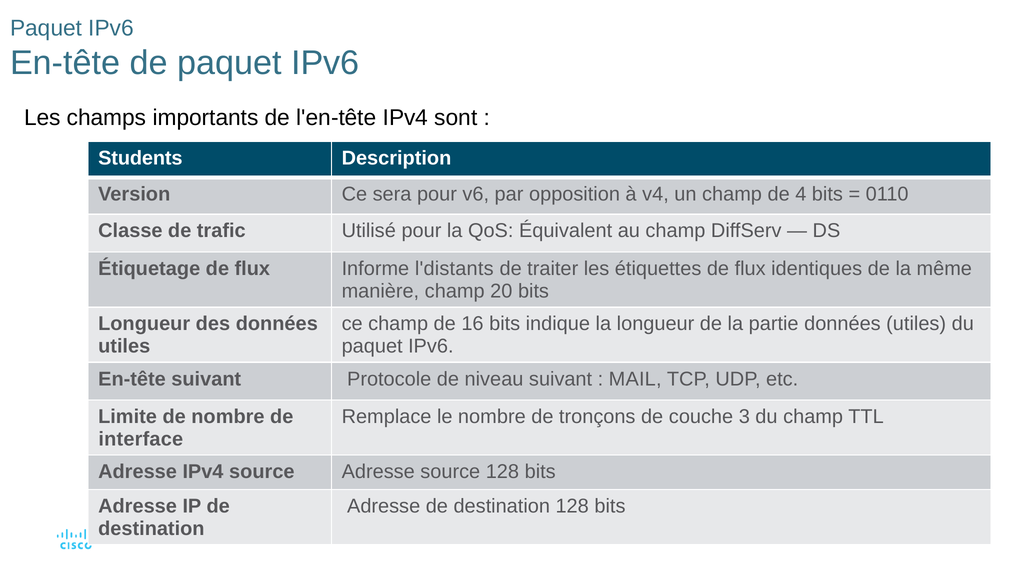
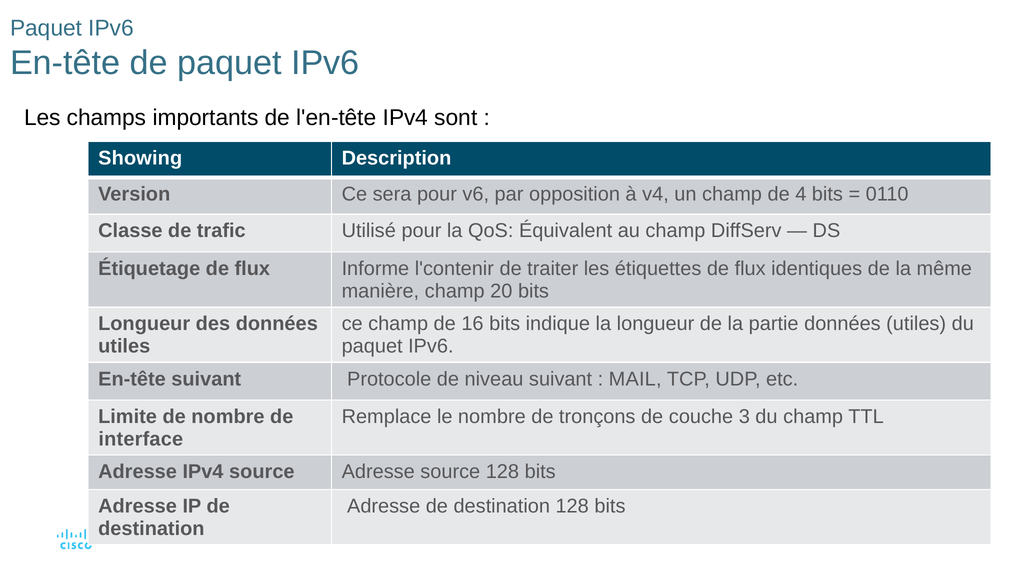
Students: Students -> Showing
l'distants: l'distants -> l'contenir
